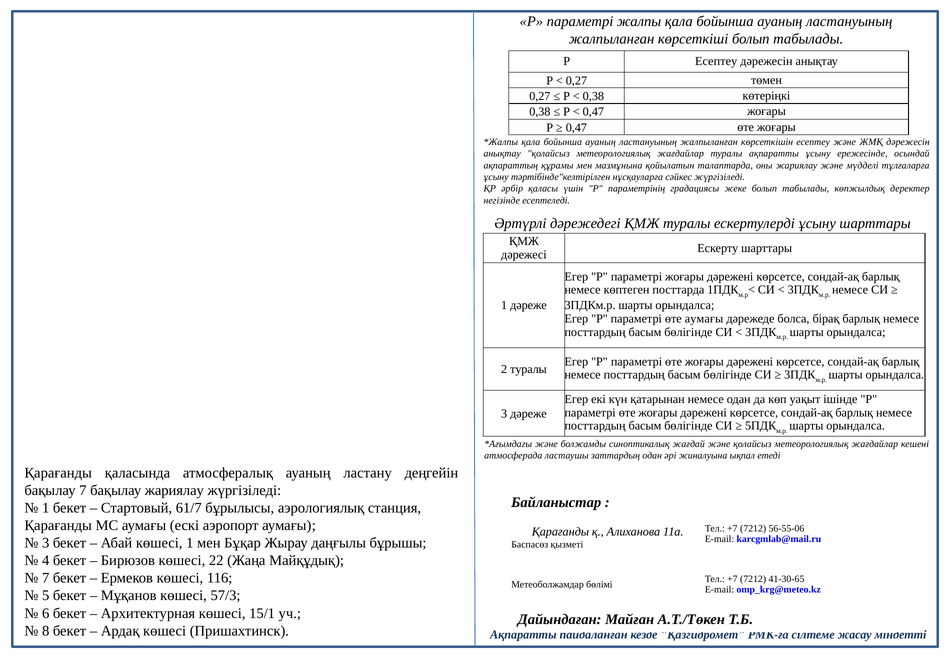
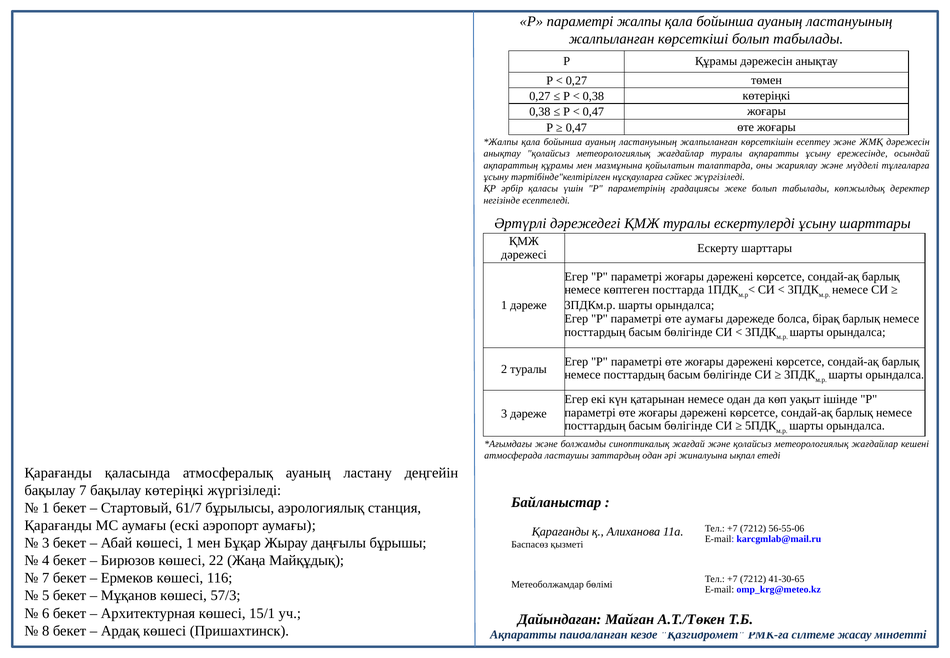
Р Есептеу: Есептеу -> Құрамы
бақылау жариялау: жариялау -> көтеріңкі
